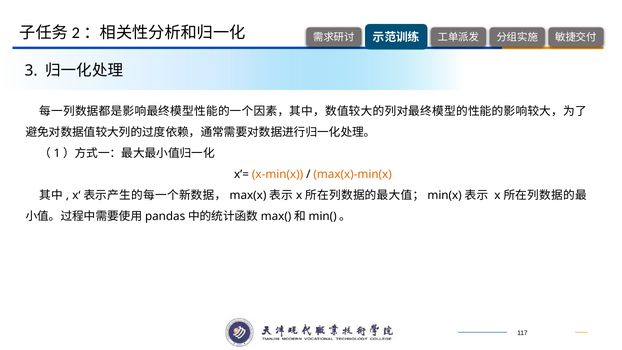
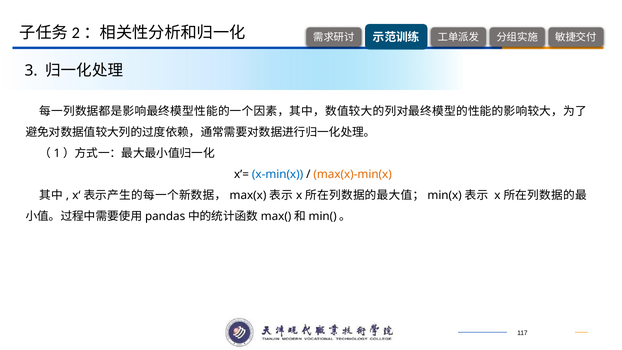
x-min(x colour: orange -> blue
